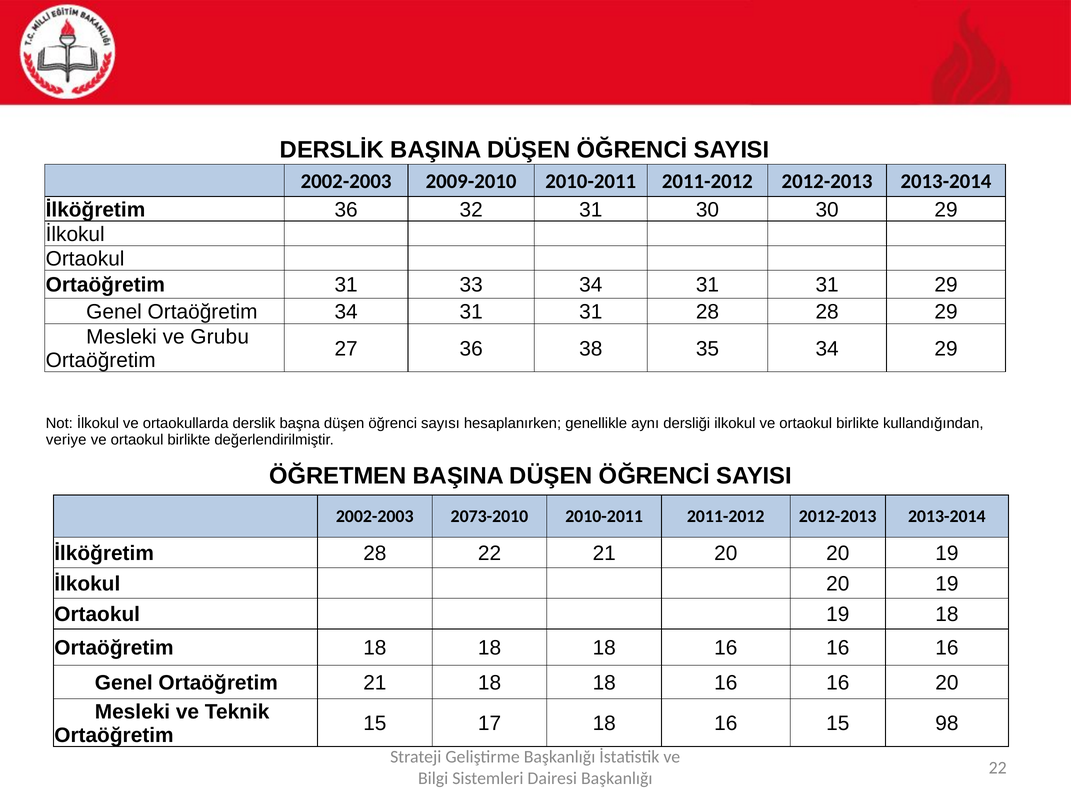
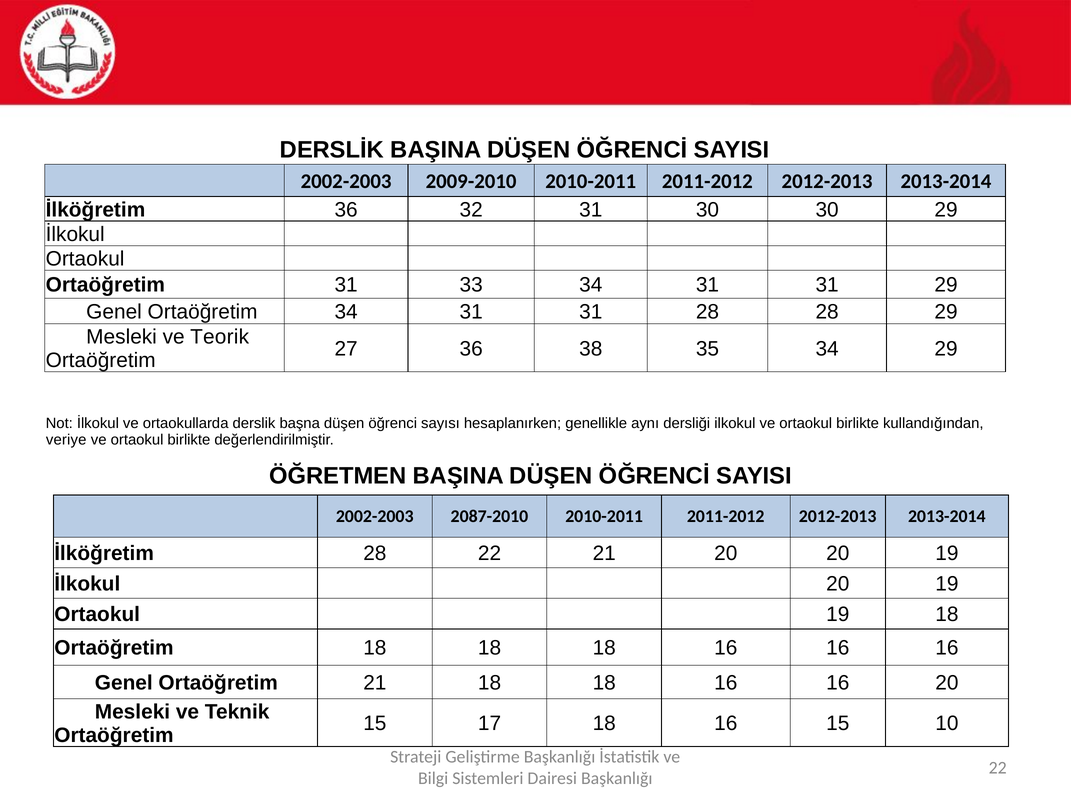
Grubu: Grubu -> Teorik
2073-2010: 2073-2010 -> 2087-2010
98: 98 -> 10
